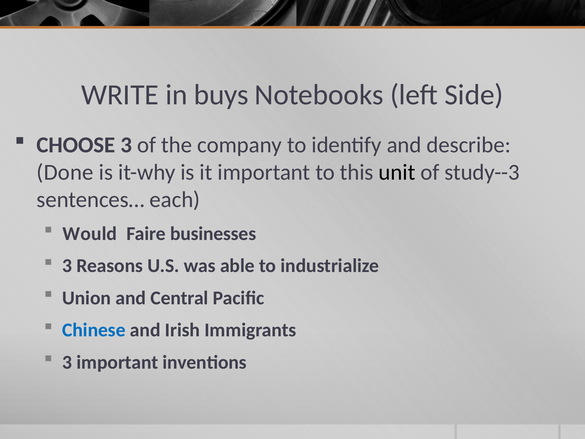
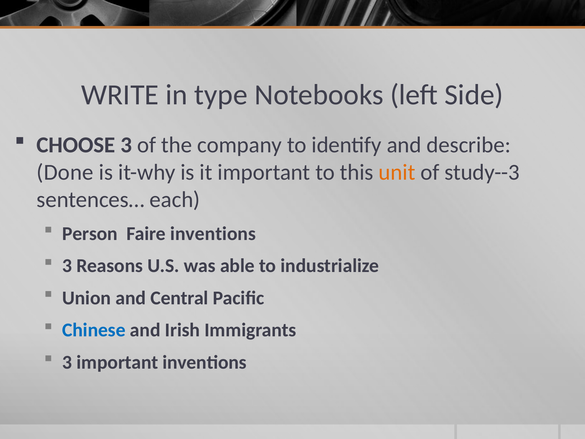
buys: buys -> type
unit colour: black -> orange
Would: Would -> Person
Faire businesses: businesses -> inventions
